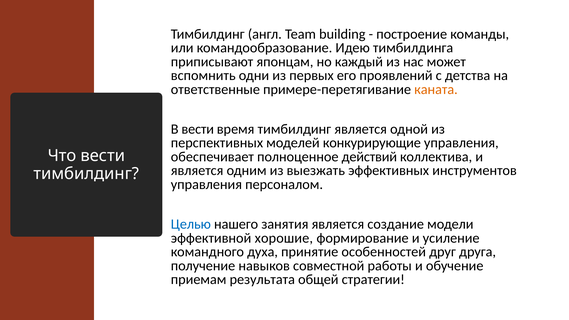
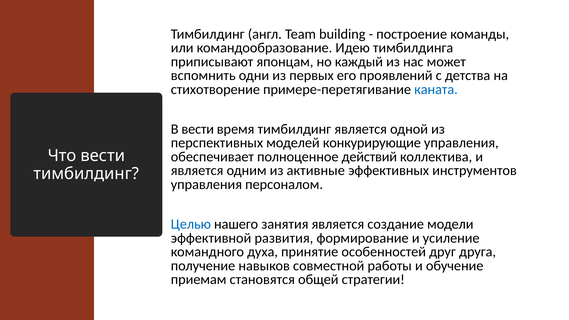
ответственные: ответственные -> стихотворение
каната colour: orange -> blue
выезжать: выезжать -> активные
хорошие: хорошие -> развития
результата: результата -> становятся
